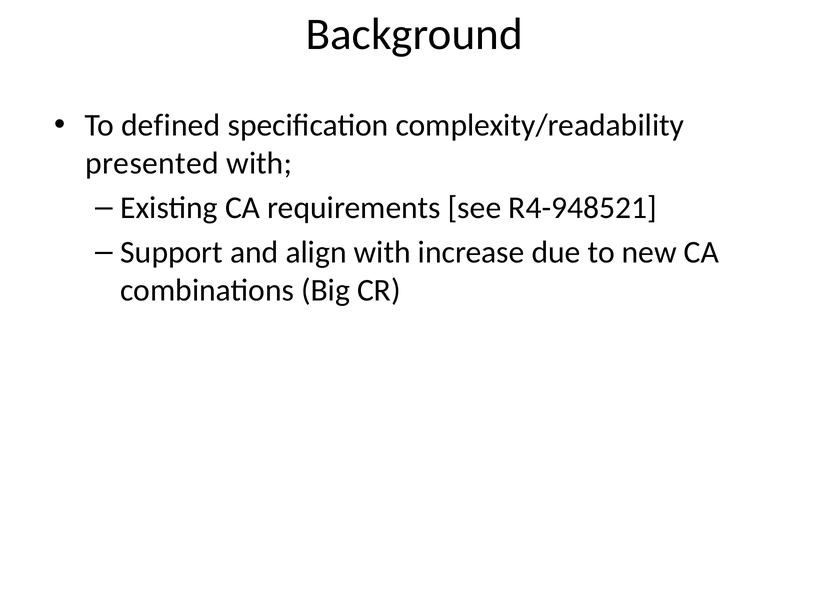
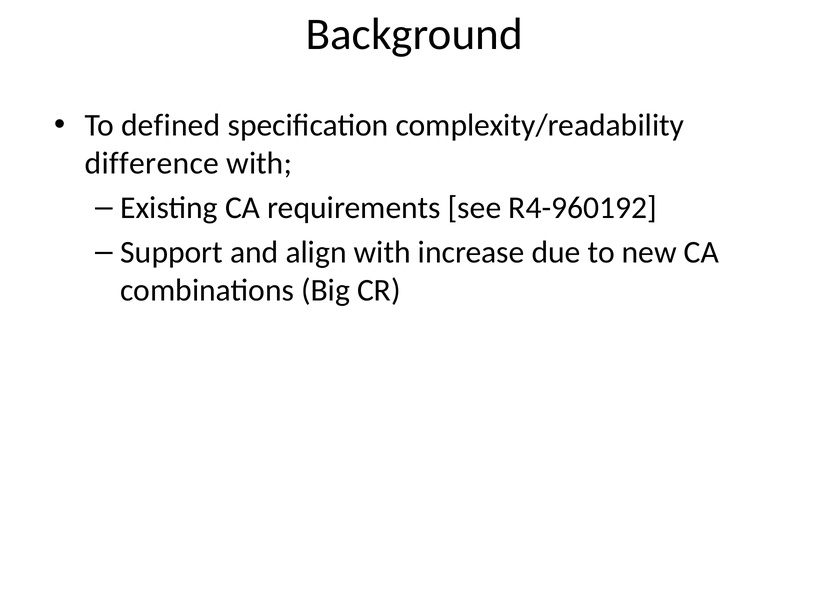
presented: presented -> difference
R4-948521: R4-948521 -> R4-960192
